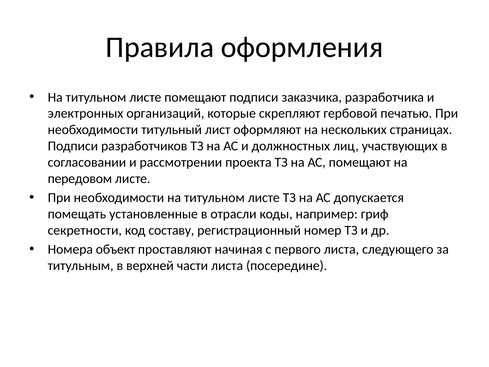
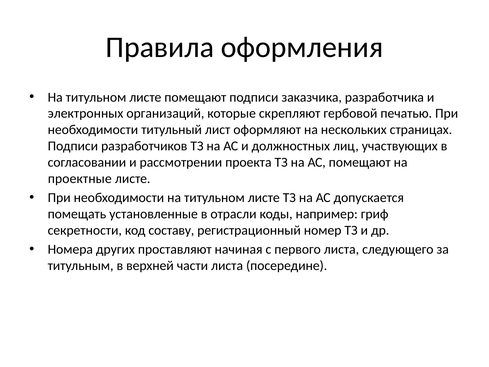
передовом: передовом -> проектные
объект: объект -> других
